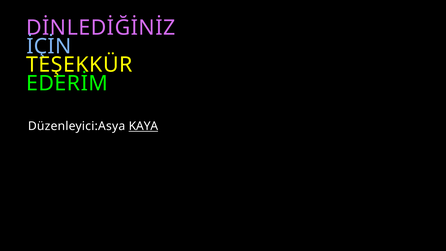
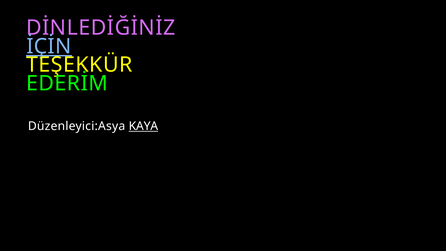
İÇİN underline: none -> present
